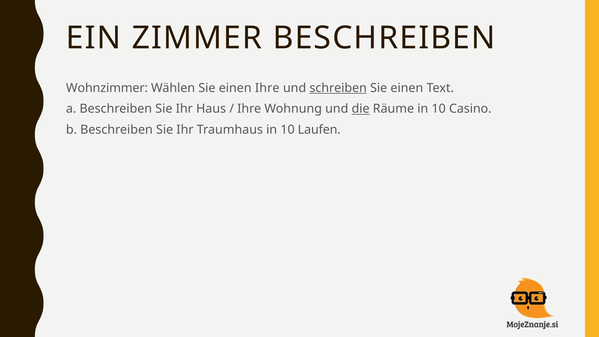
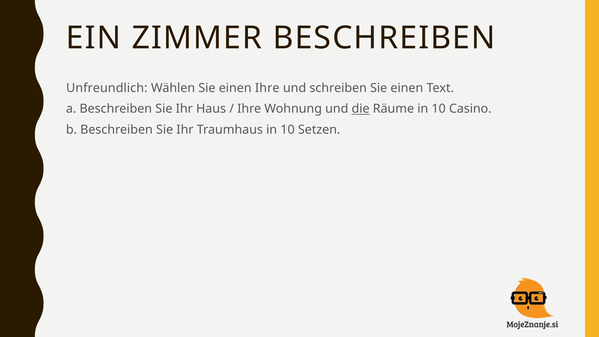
Wohnzimmer: Wohnzimmer -> Unfreundlich
schreiben underline: present -> none
Laufen: Laufen -> Setzen
